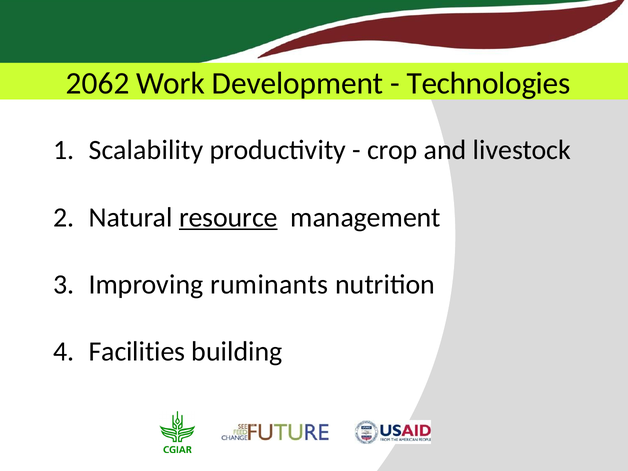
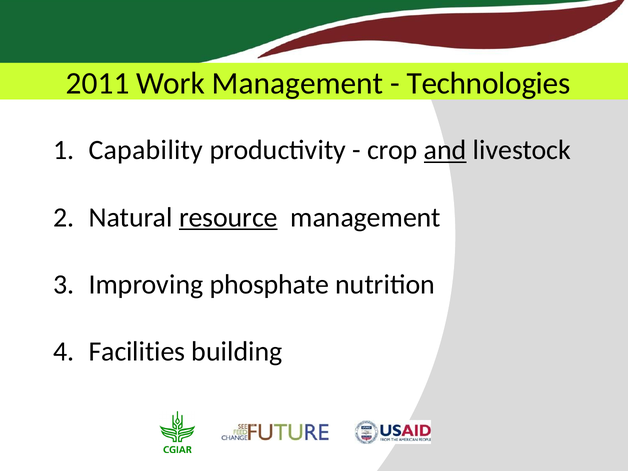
2062: 2062 -> 2011
Work Development: Development -> Management
Scalability: Scalability -> Capability
and underline: none -> present
ruminants: ruminants -> phosphate
